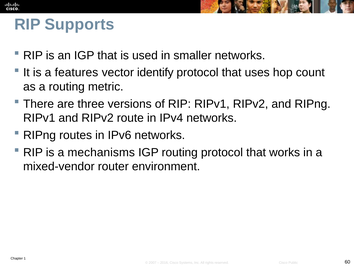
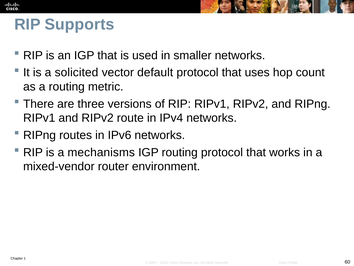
features: features -> solicited
identify: identify -> default
